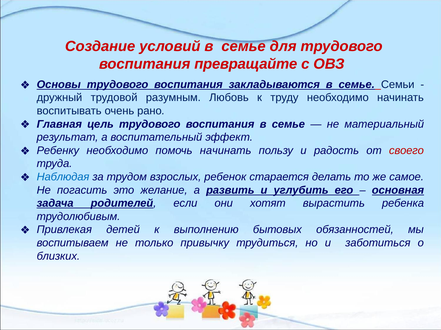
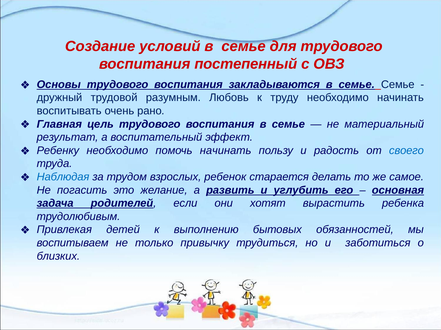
превращайте: превращайте -> постепенный
семье Семьи: Семьи -> Семье
своего colour: red -> blue
